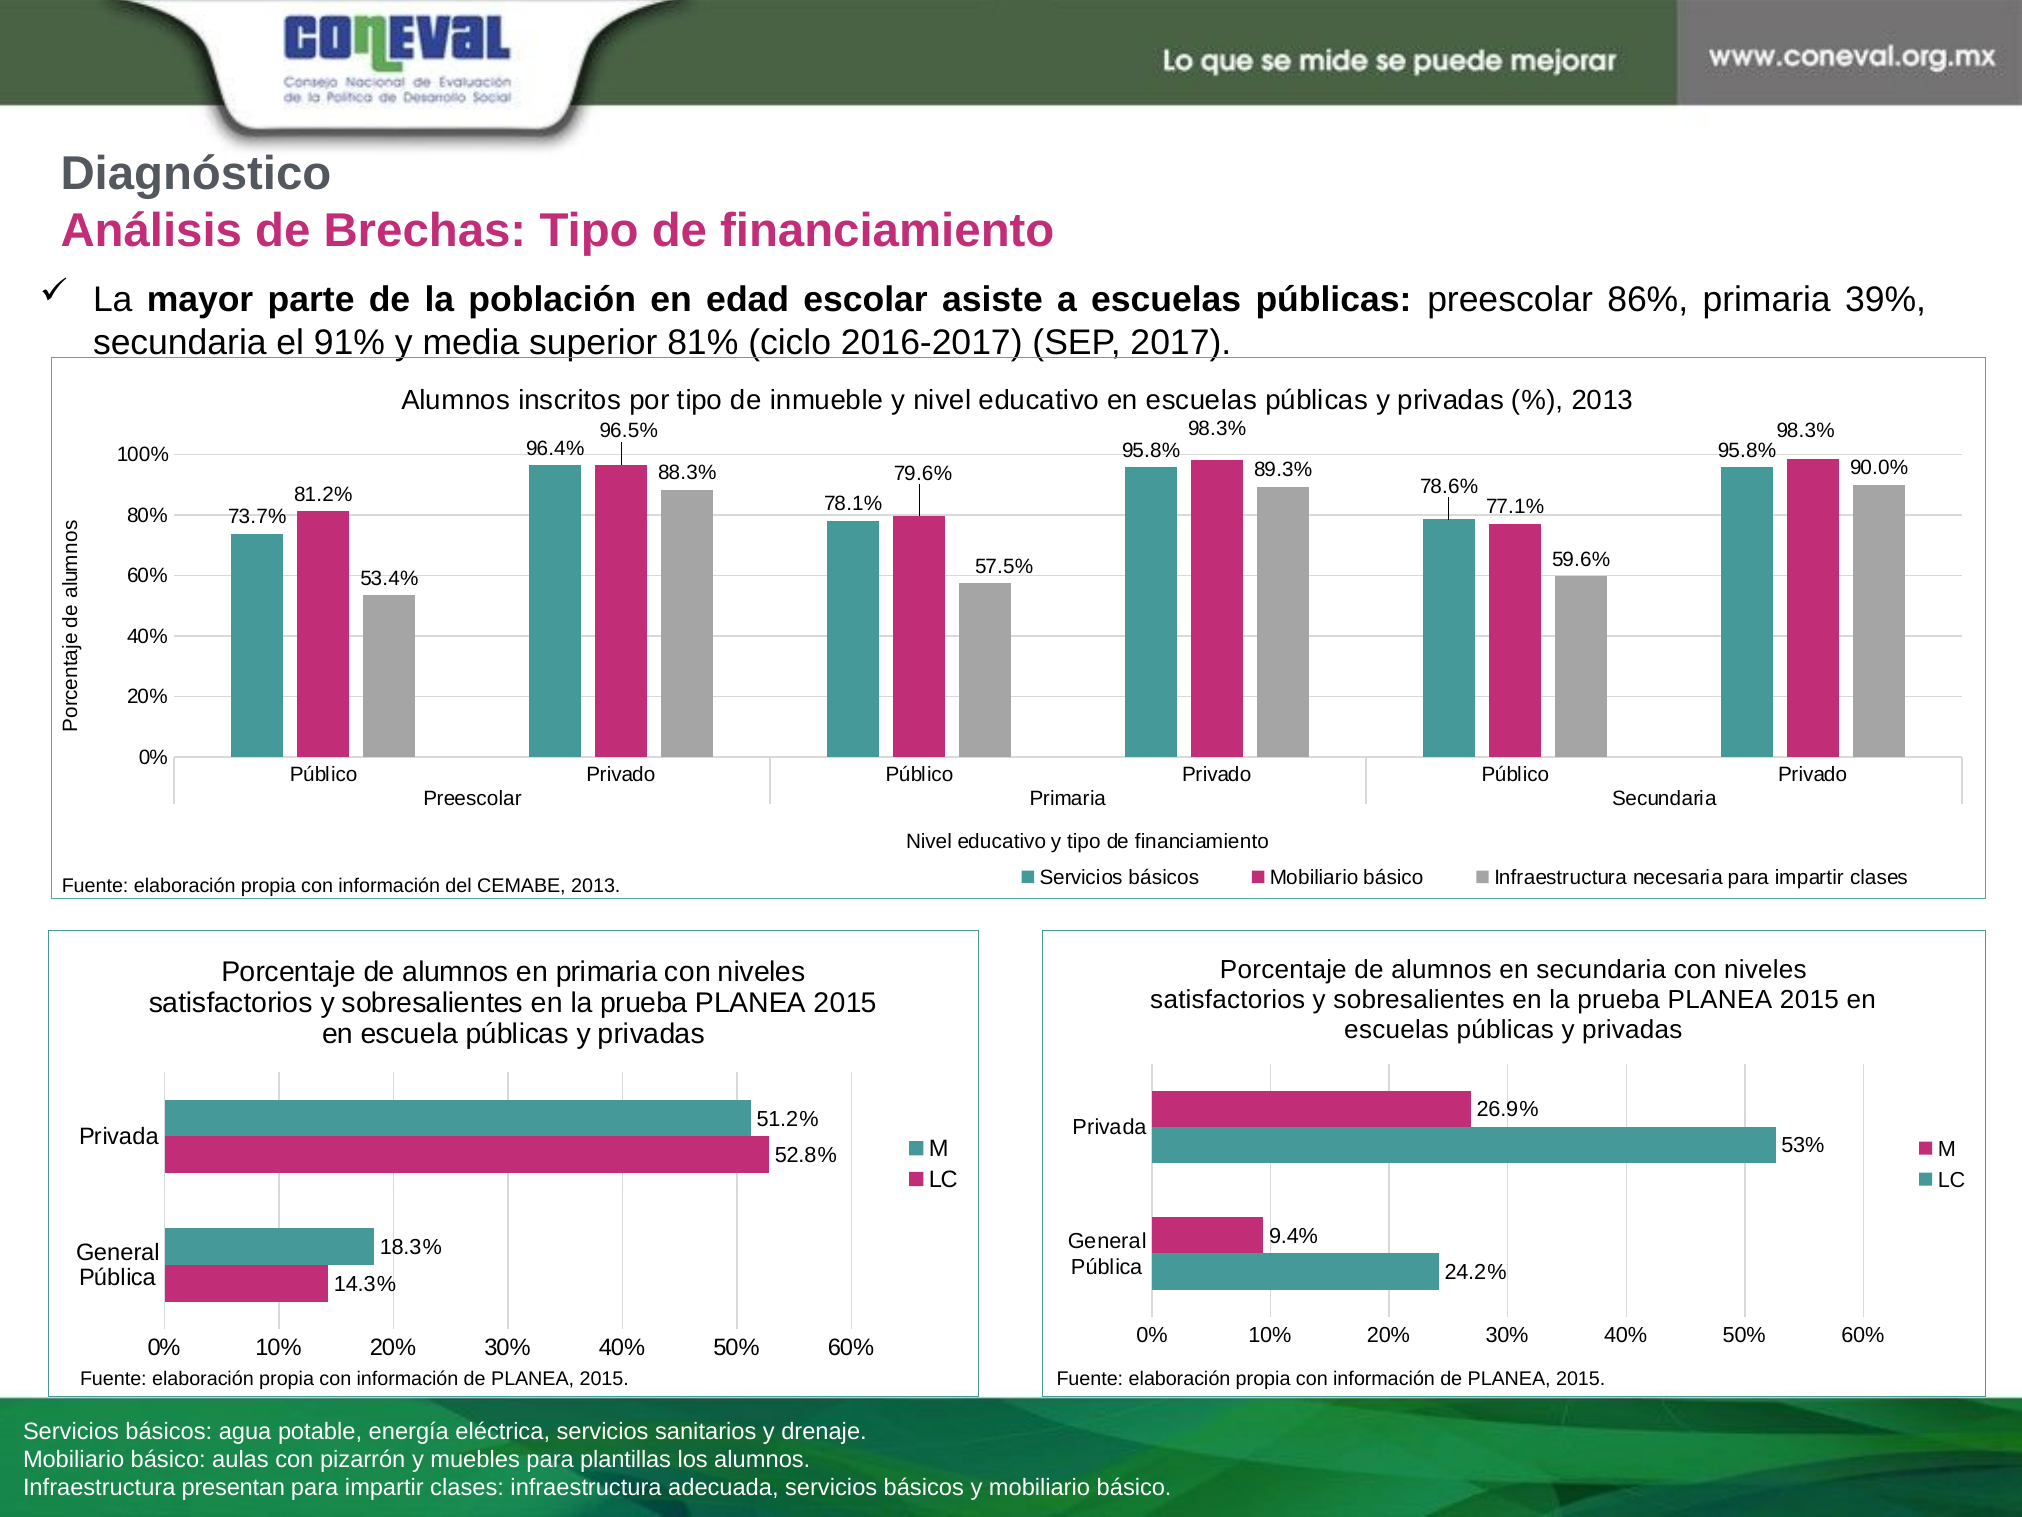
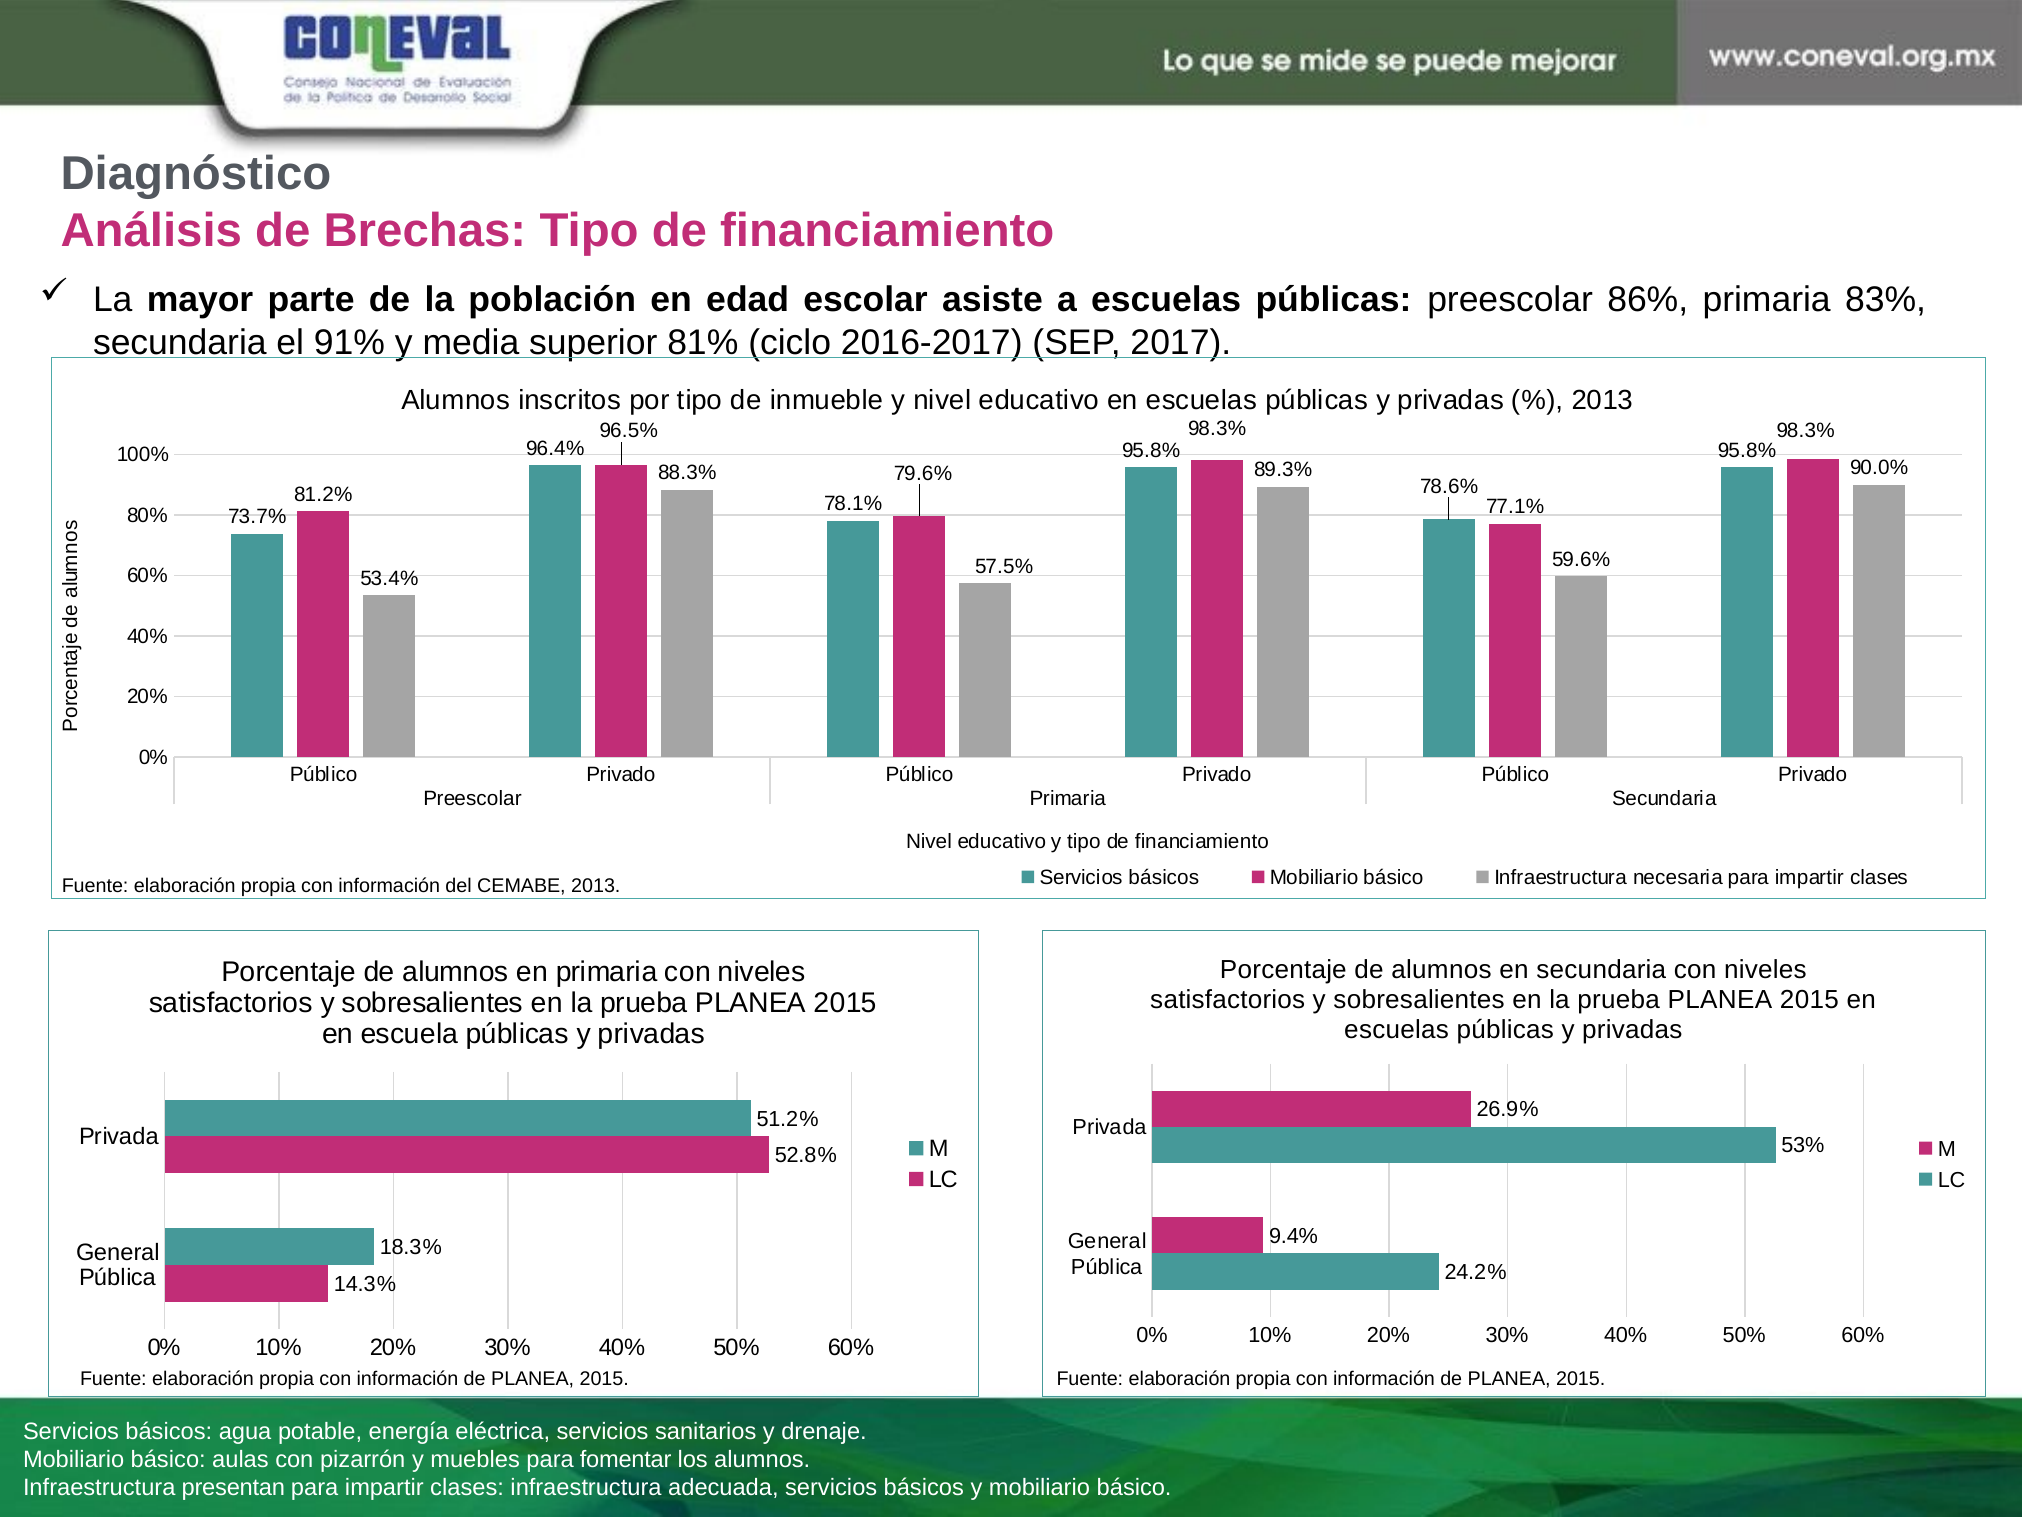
39%: 39% -> 83%
plantillas: plantillas -> fomentar
